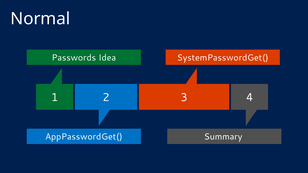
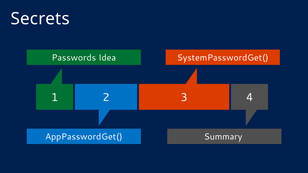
Normal: Normal -> Secrets
